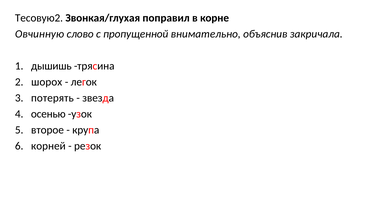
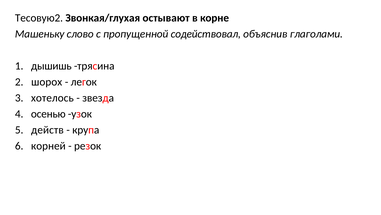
поправил: поправил -> остывают
Овчинную: Овчинную -> Машеньку
внимательно: внимательно -> содействовал
закричала: закричала -> глаголами
потерять: потерять -> хотелось
второе: второе -> действ
